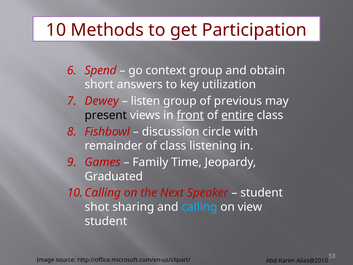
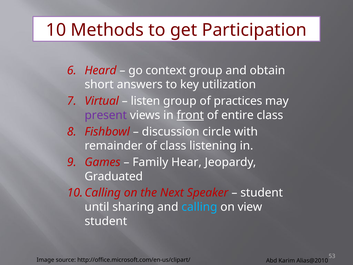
Spend: Spend -> Heard
Dewey: Dewey -> Virtual
previous: previous -> practices
present colour: black -> purple
entire underline: present -> none
Time: Time -> Hear
shot: shot -> until
